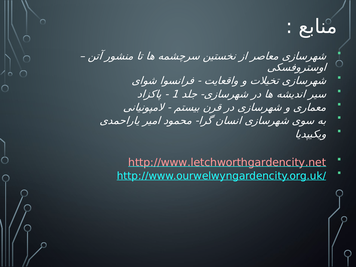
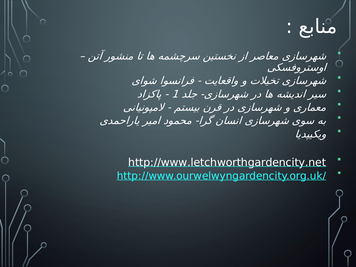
http://www.letchworthgardencity.net colour: pink -> white
